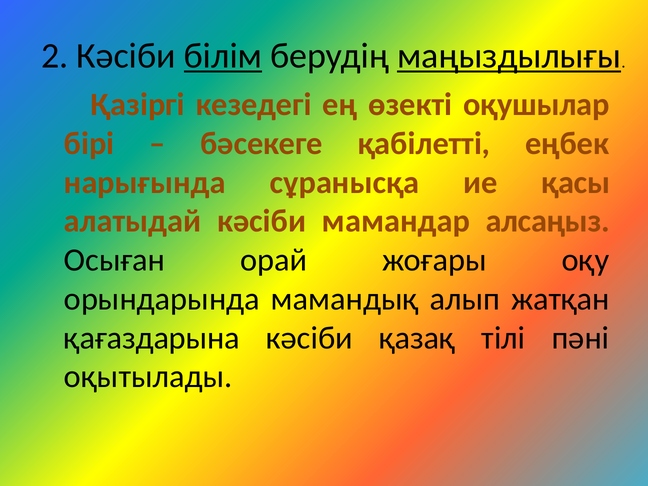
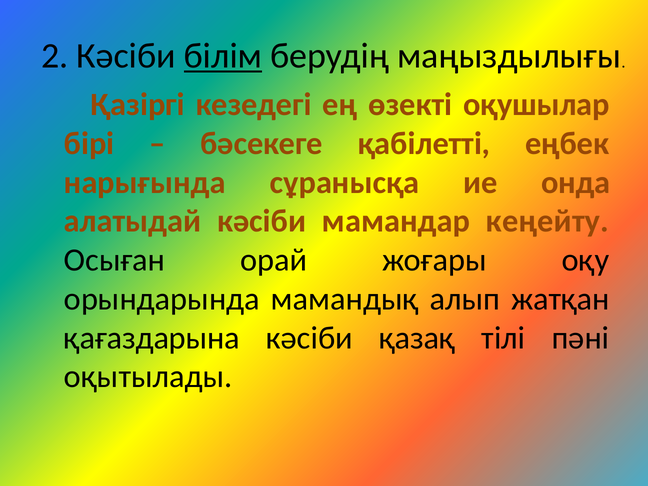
маңыздылығы underline: present -> none
қасы: қасы -> онда
алсаңыз: алсаңыз -> кеңейту
